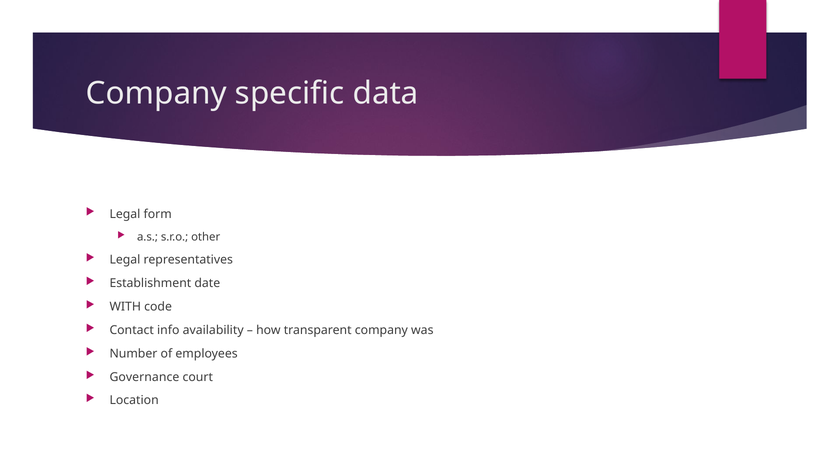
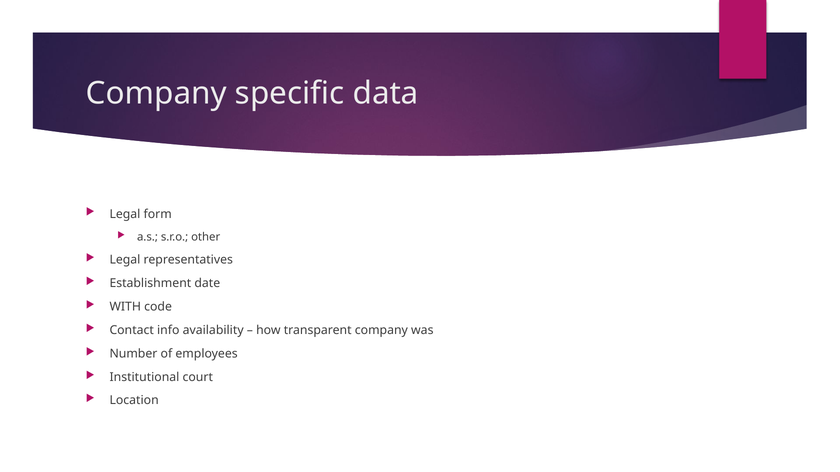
Governance: Governance -> Institutional
